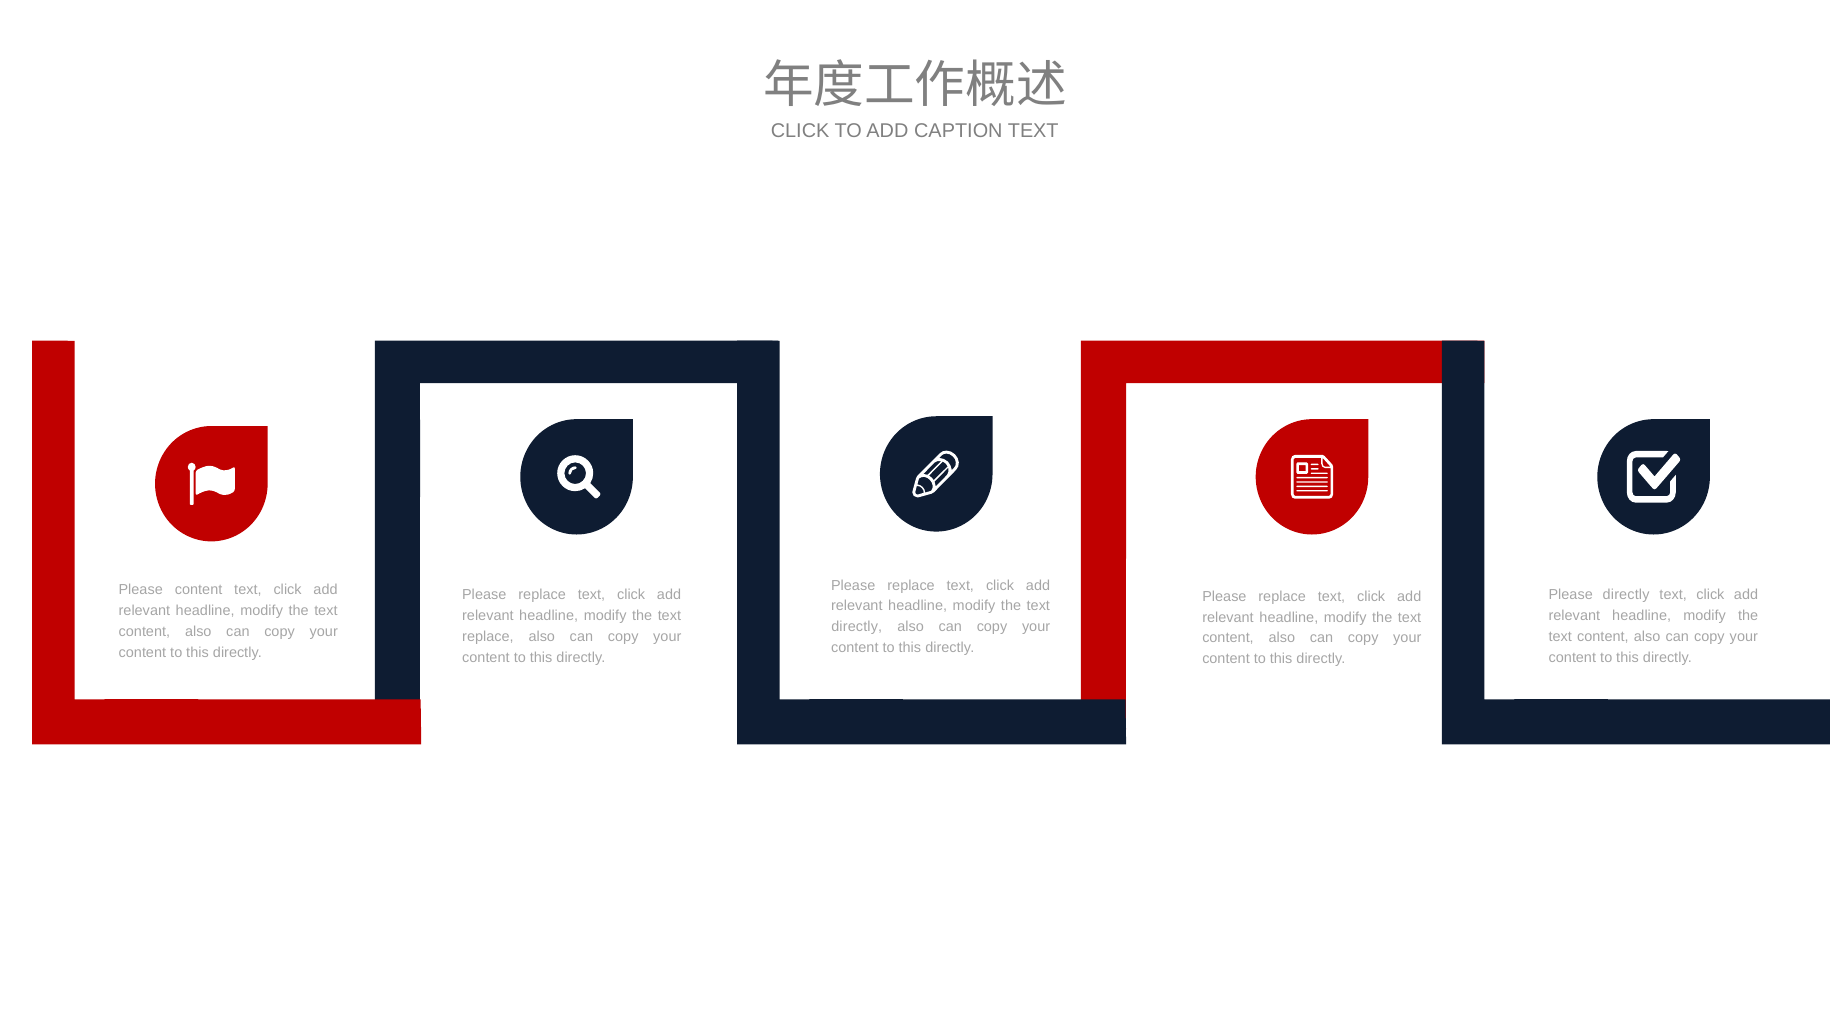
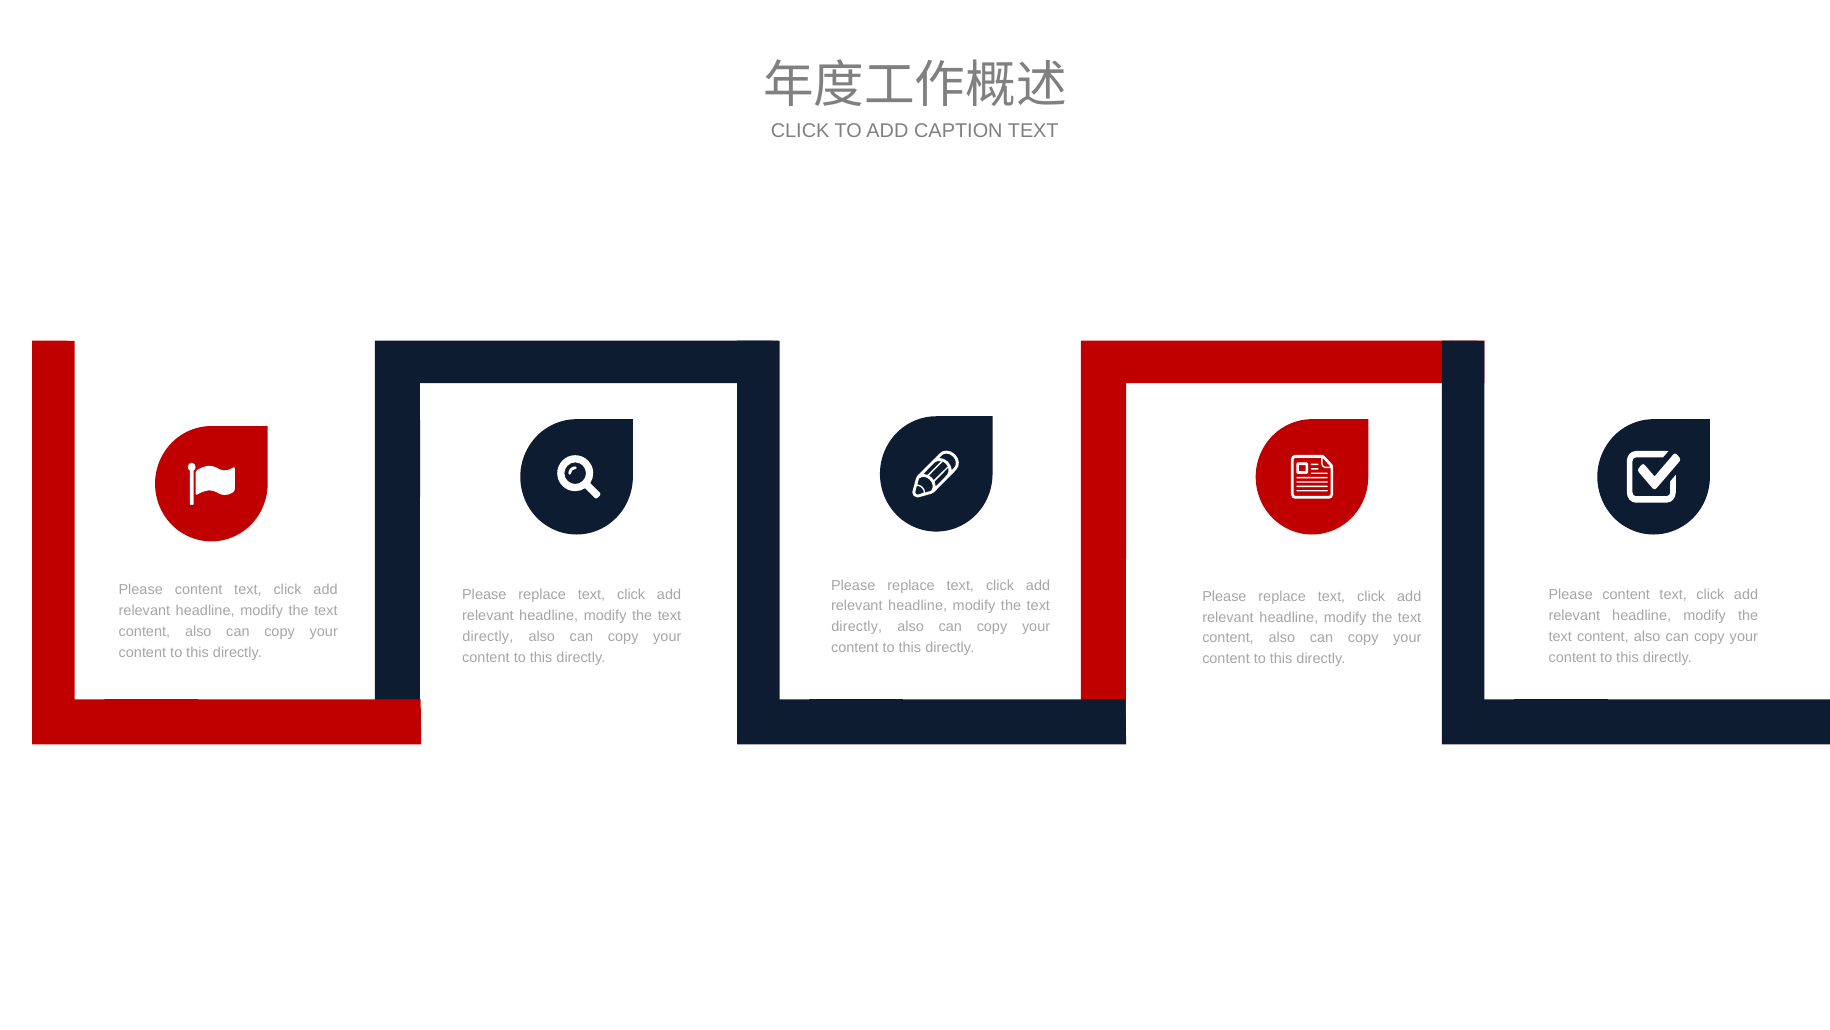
directly at (1626, 595): directly -> content
replace at (488, 636): replace -> directly
